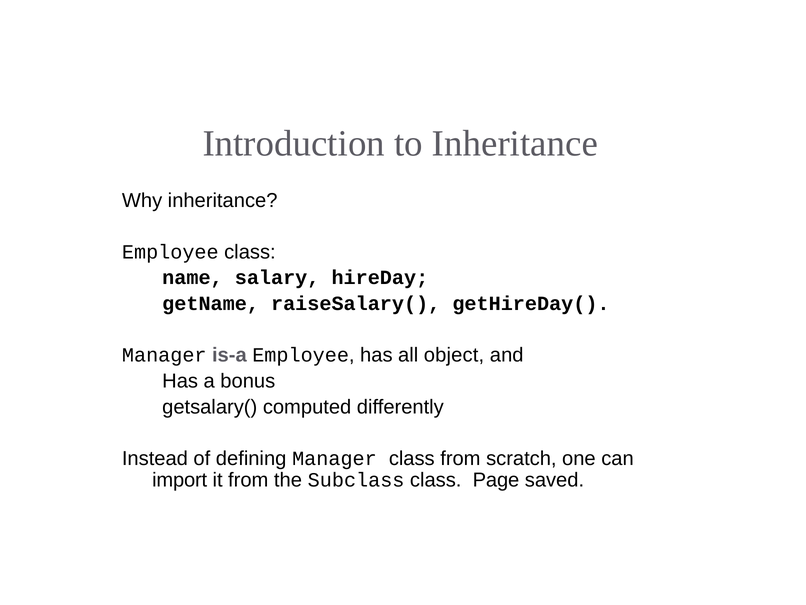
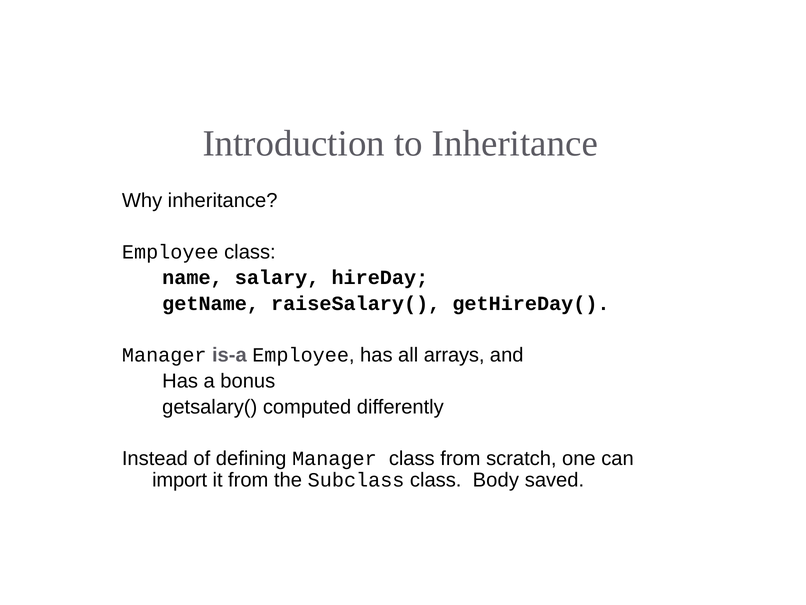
object: object -> arrays
Page: Page -> Body
